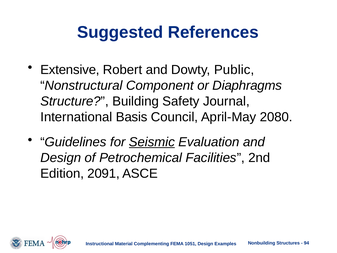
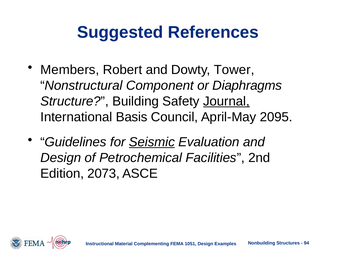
Extensive: Extensive -> Members
Public: Public -> Tower
Journal underline: none -> present
2080: 2080 -> 2095
2091: 2091 -> 2073
